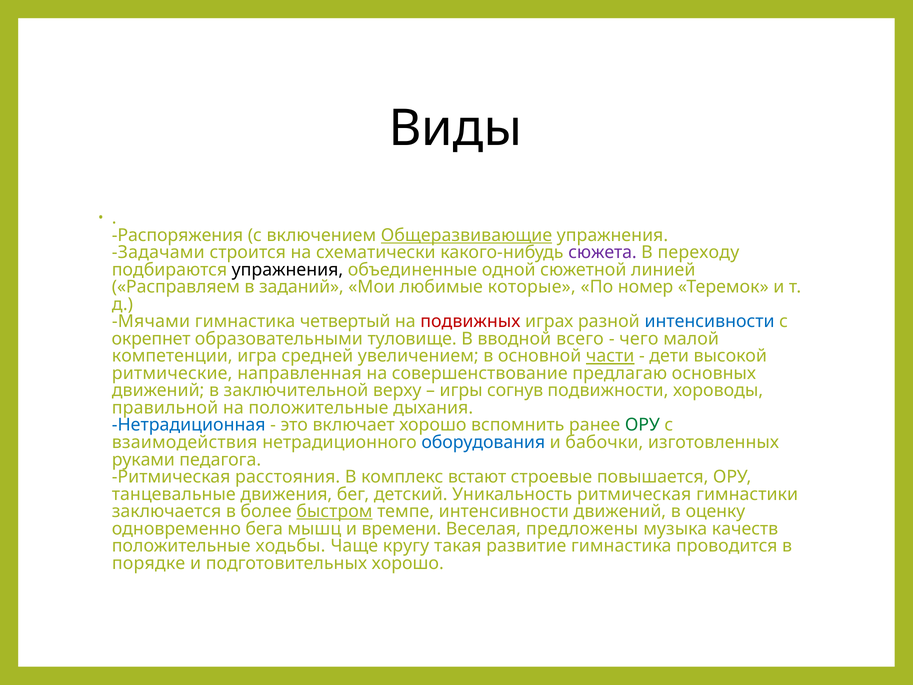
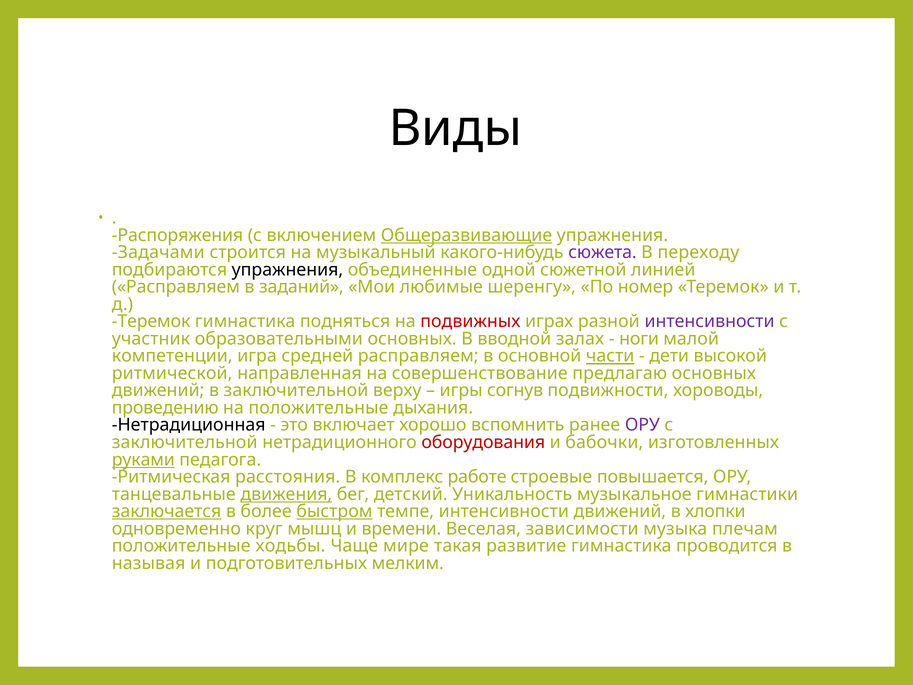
схематически: схематически -> музыкальный
которые: которые -> шеренгу
Мячами at (151, 321): Мячами -> Теремок
четвертый: четвертый -> подняться
интенсивности at (710, 321) colour: blue -> purple
окрепнет: окрепнет -> участник
образовательными туловище: туловище -> основных
всего: всего -> залах
чего: чего -> ноги
средней увеличением: увеличением -> расправляем
ритмические: ритмические -> ритмической
правильной: правильной -> проведению
Нетрадиционная colour: blue -> black
ОРУ at (642, 425) colour: green -> purple
взаимодействия at (185, 442): взаимодействия -> заключительной
оборудования colour: blue -> red
руками underline: none -> present
встают: встают -> работе
движения underline: none -> present
Уникальность ритмическая: ритмическая -> музыкальное
заключается underline: none -> present
оценку: оценку -> хлопки
бега: бега -> круг
предложены: предложены -> зависимости
качеств: качеств -> плечам
кругу: кругу -> мире
порядке: порядке -> называя
подготовительных хорошо: хорошо -> мелким
